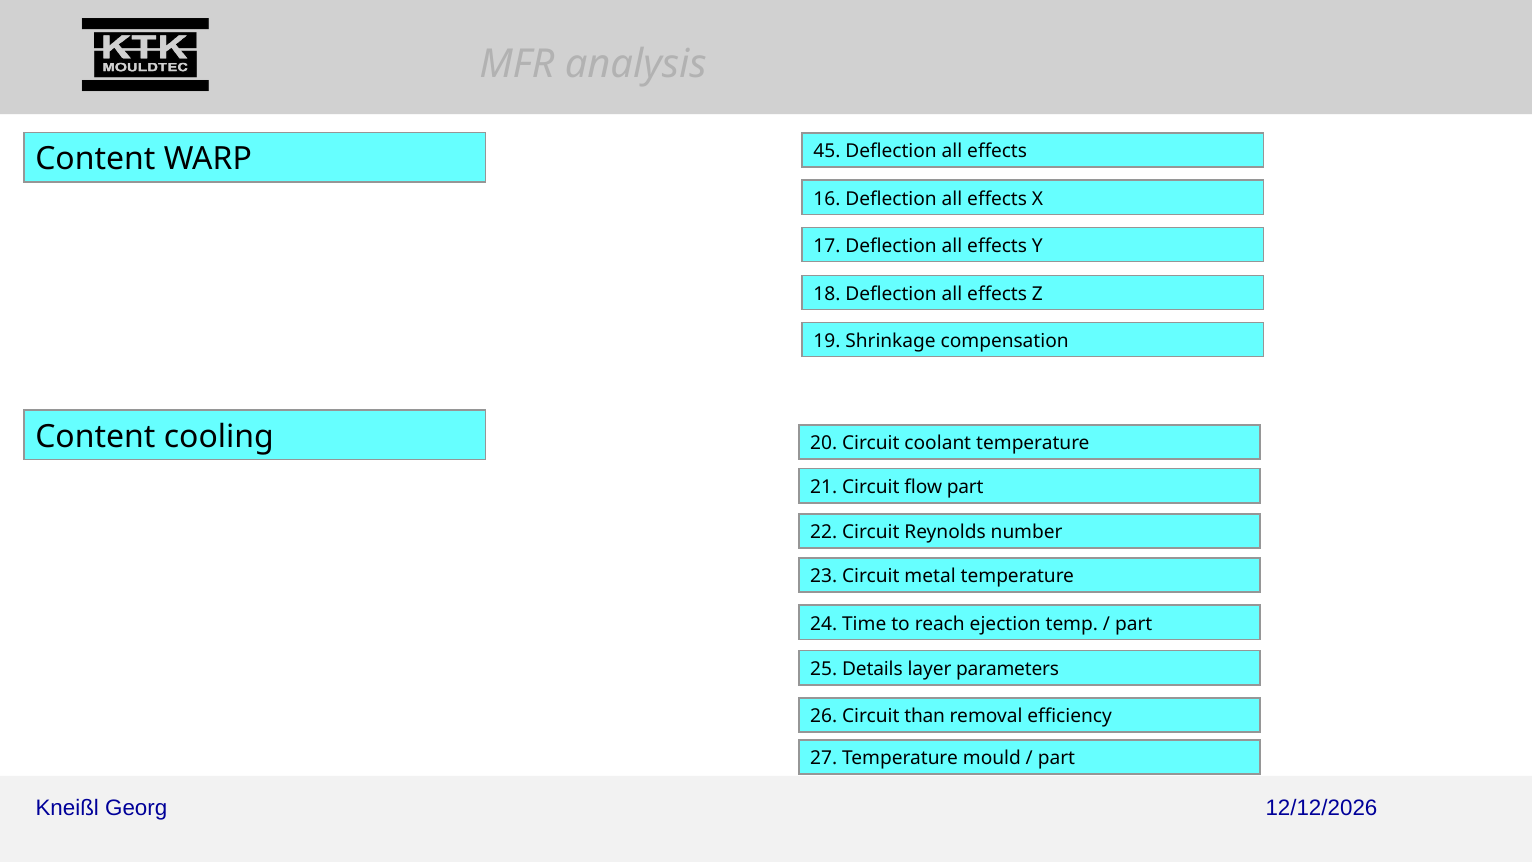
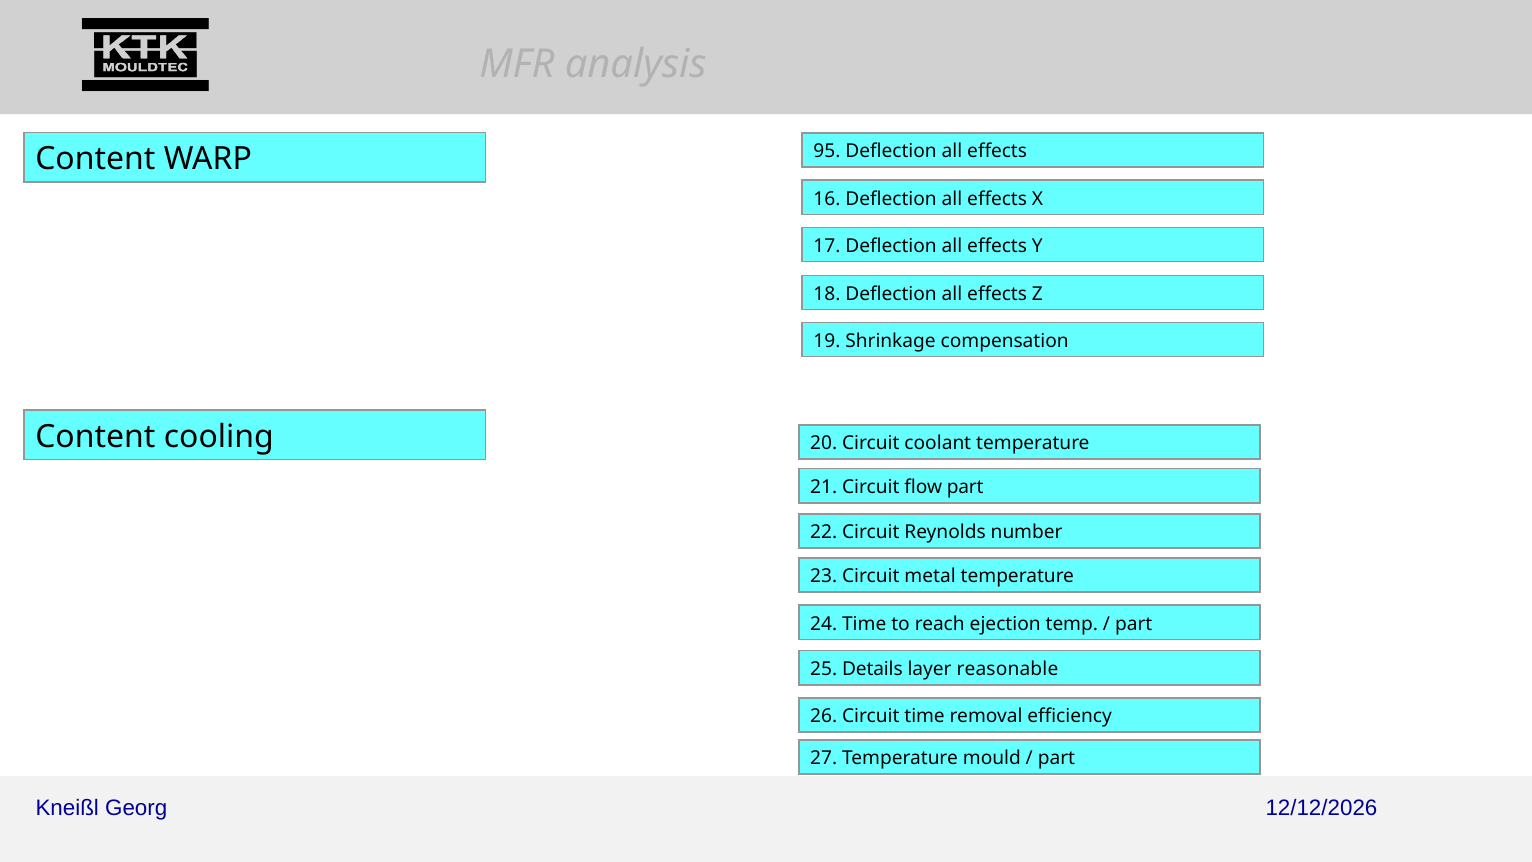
45: 45 -> 95
parameters: parameters -> reasonable
Circuit than: than -> time
